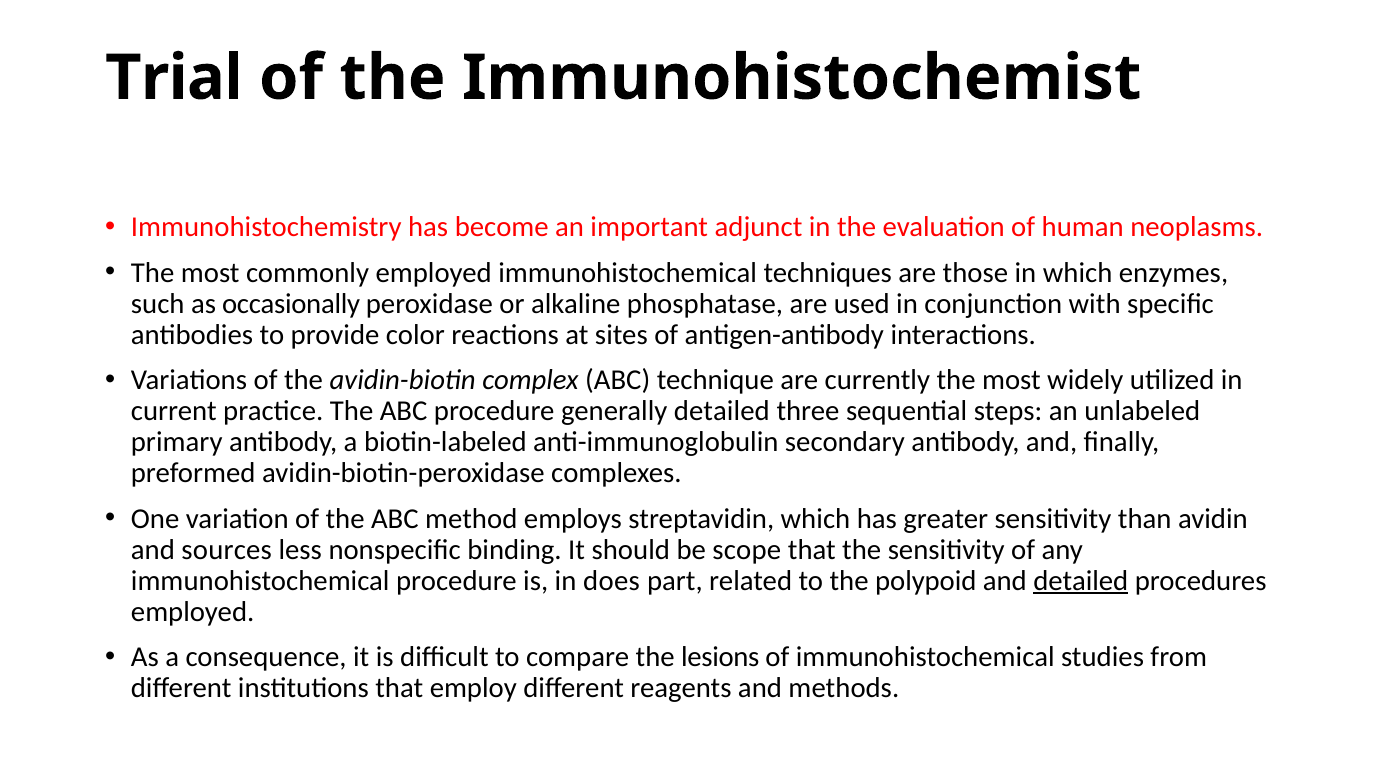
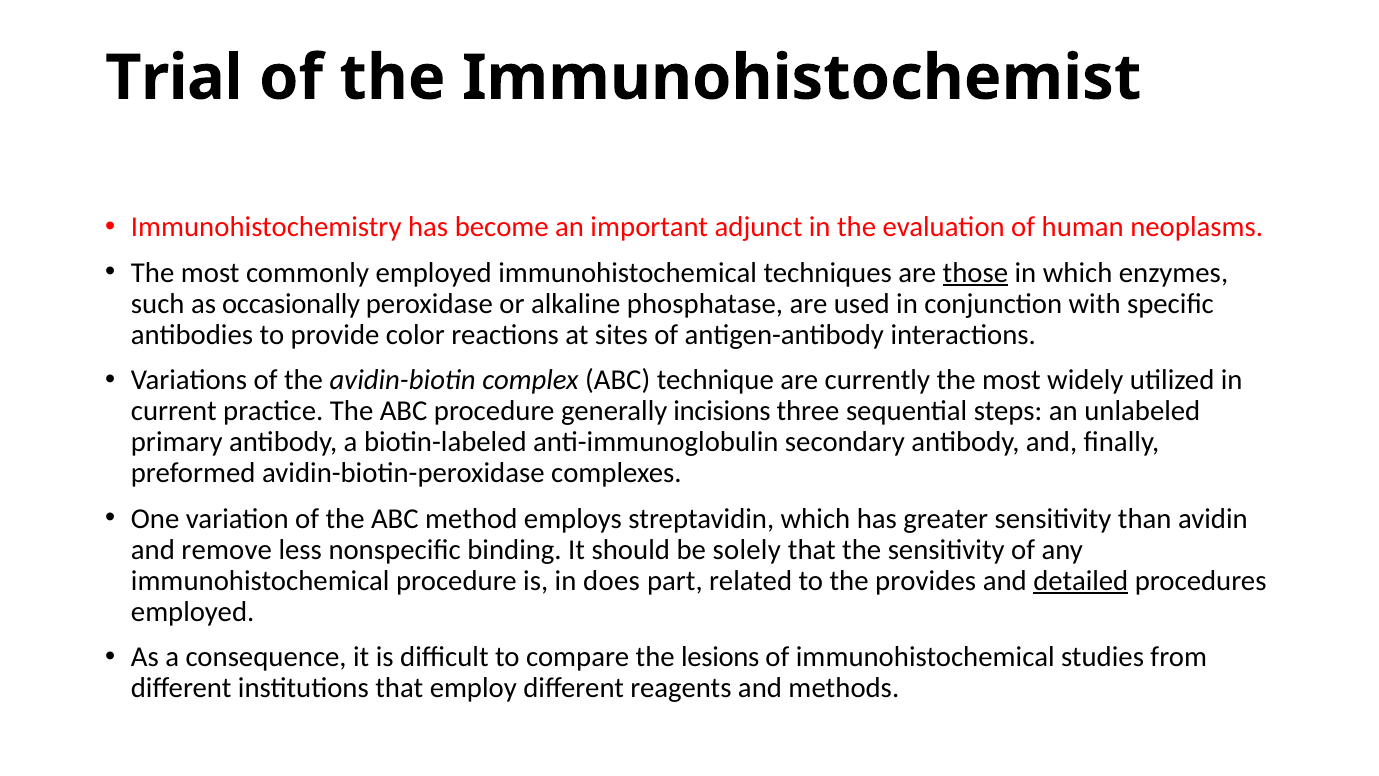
those underline: none -> present
generally detailed: detailed -> incisions
sources: sources -> remove
scope: scope -> solely
polypoid: polypoid -> provides
